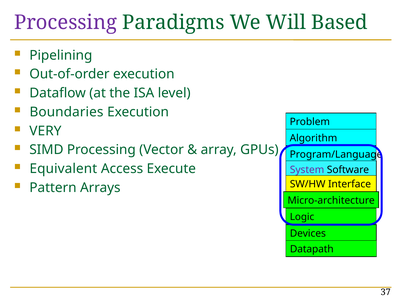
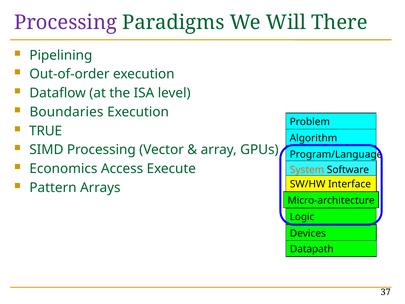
Based: Based -> There
VERY: VERY -> TRUE
Equivalent: Equivalent -> Economics
System colour: purple -> orange
